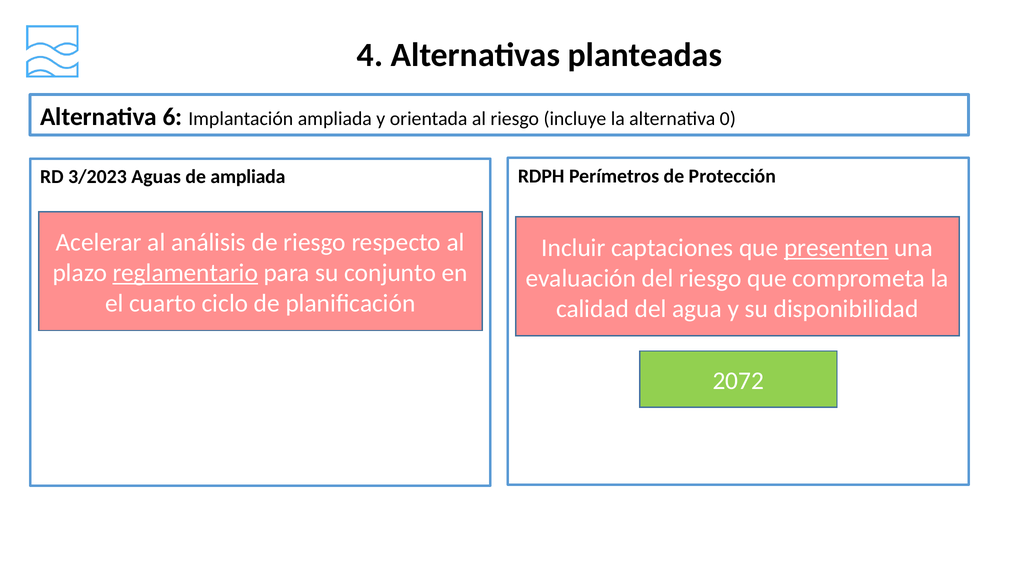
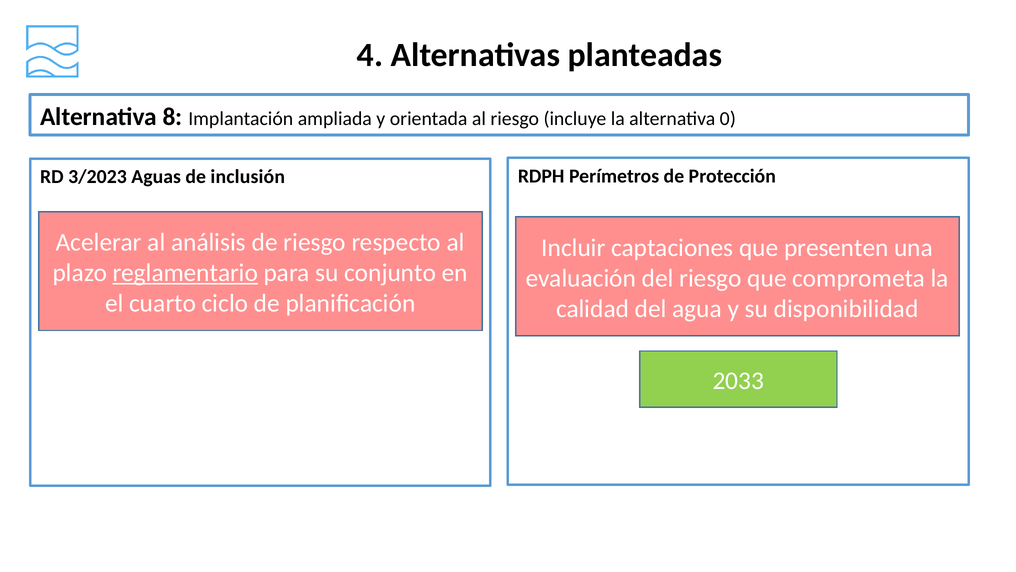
6: 6 -> 8
de ampliada: ampliada -> inclusión
presenten underline: present -> none
2072: 2072 -> 2033
